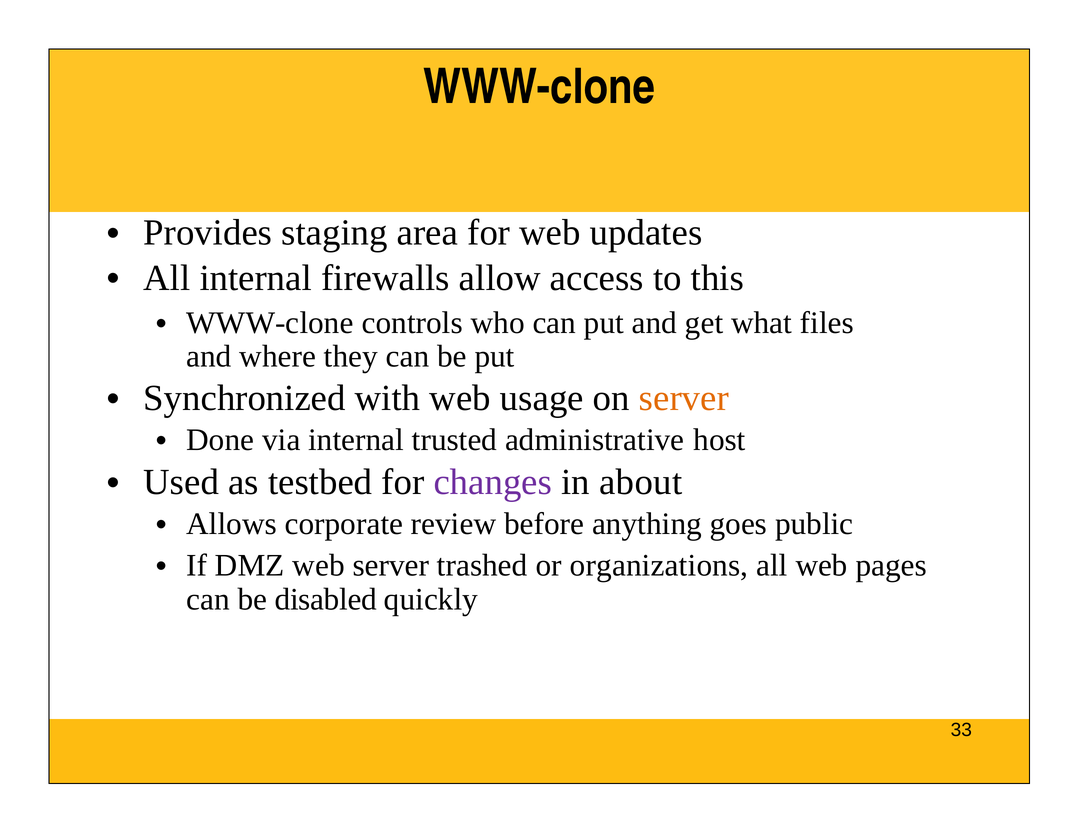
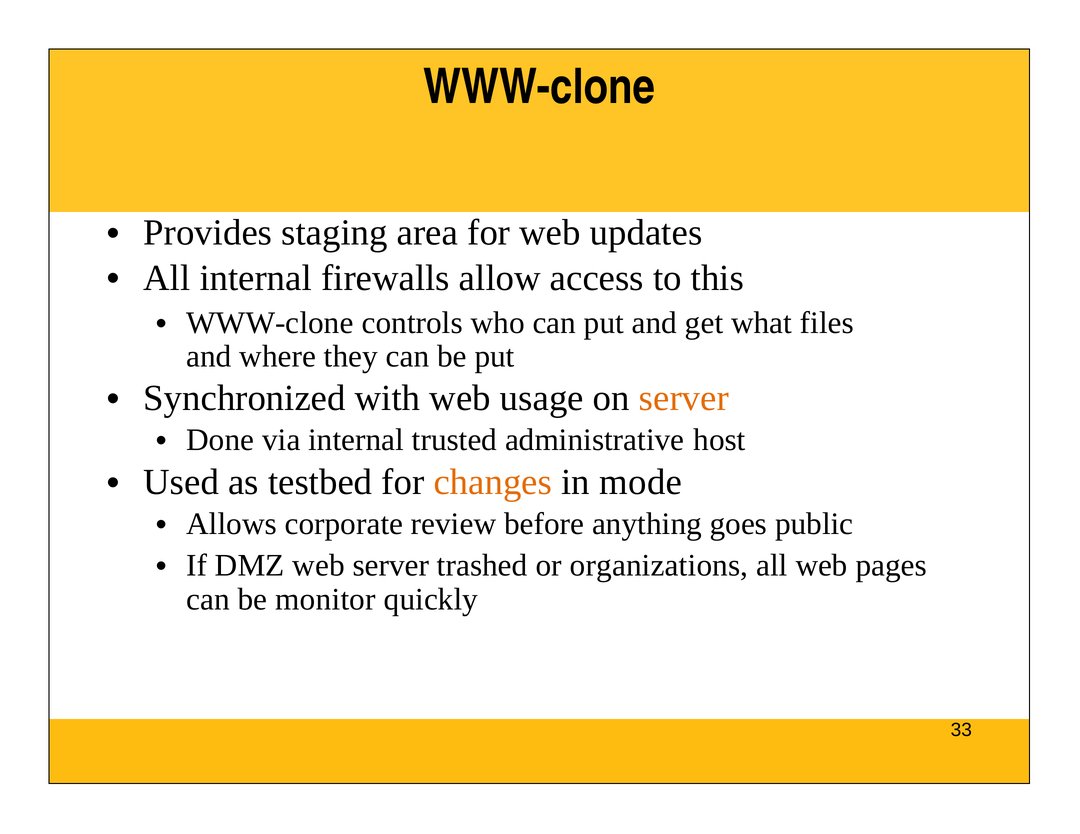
changes colour: purple -> orange
about: about -> mode
disabled: disabled -> monitor
